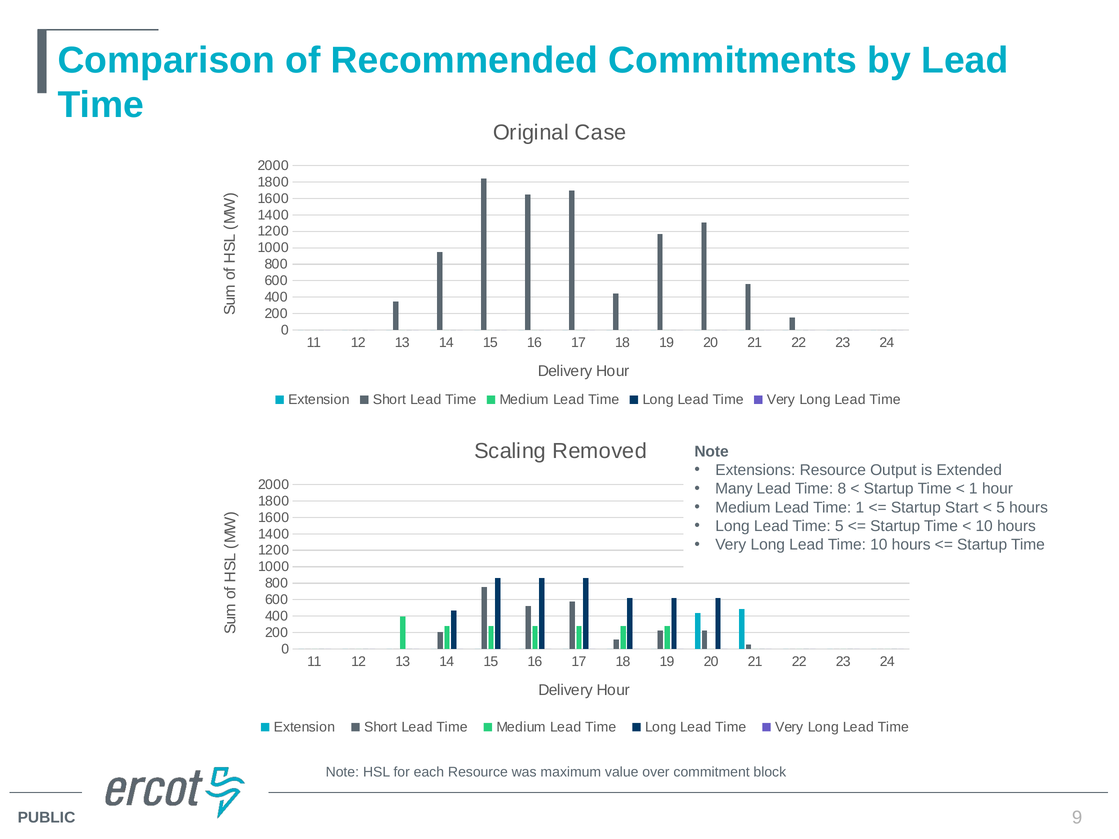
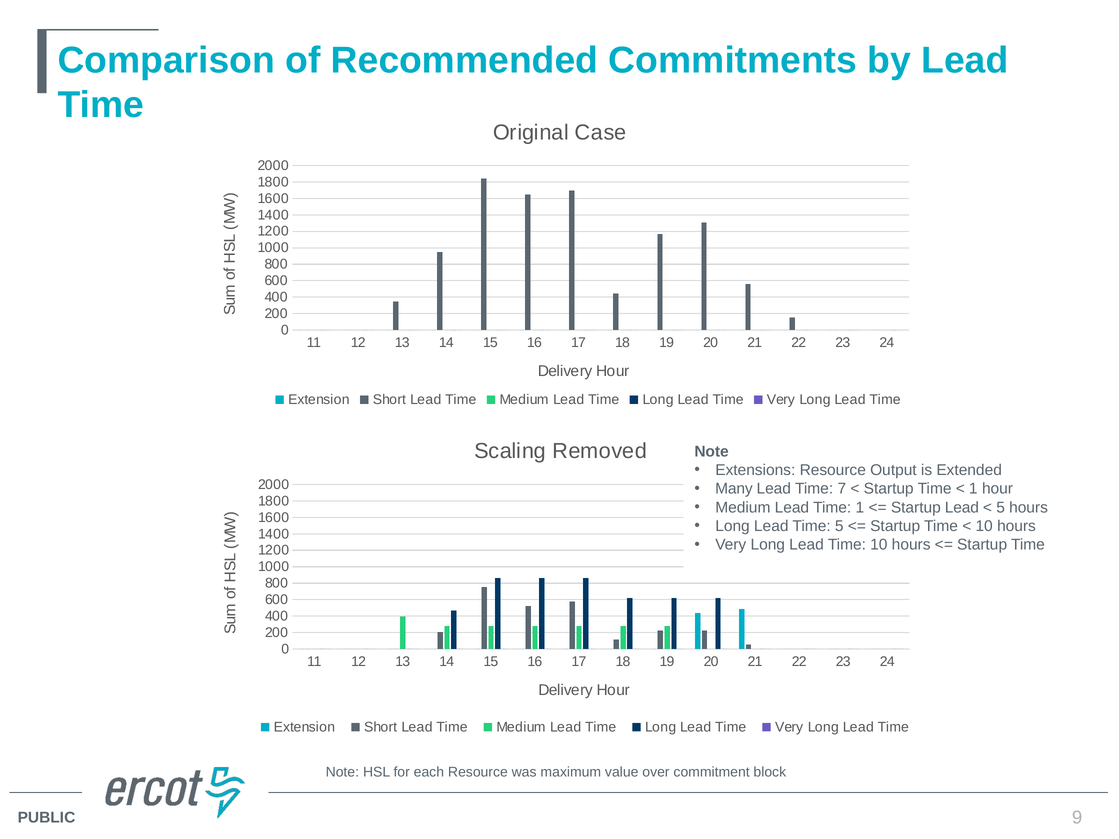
8: 8 -> 7
Startup Start: Start -> Lead
